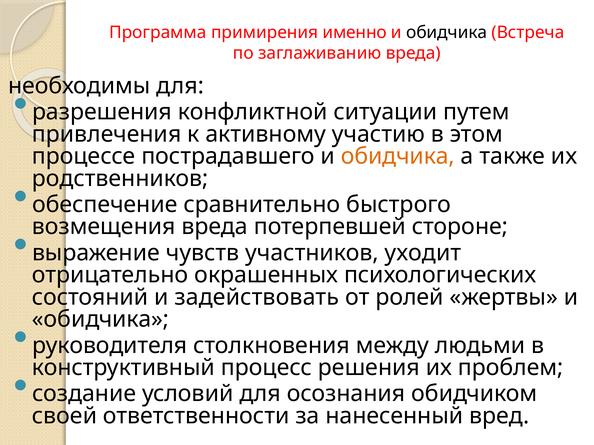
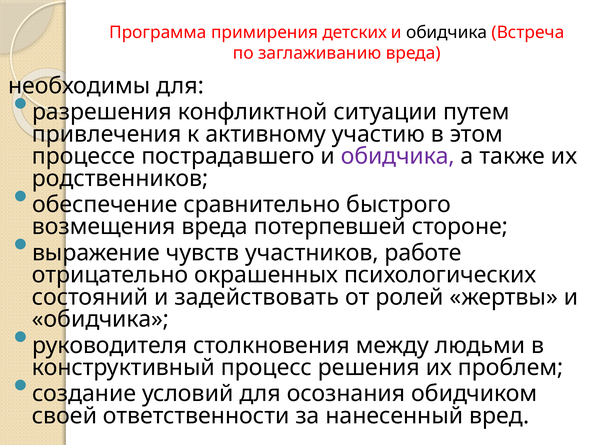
именно: именно -> детских
обидчика at (398, 156) colour: orange -> purple
уходит: уходит -> работе
